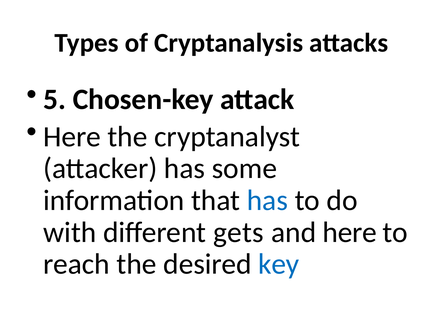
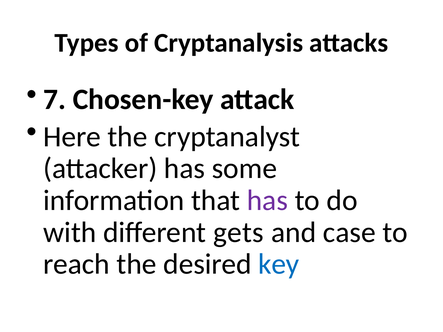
5: 5 -> 7
has at (267, 201) colour: blue -> purple
and here: here -> case
